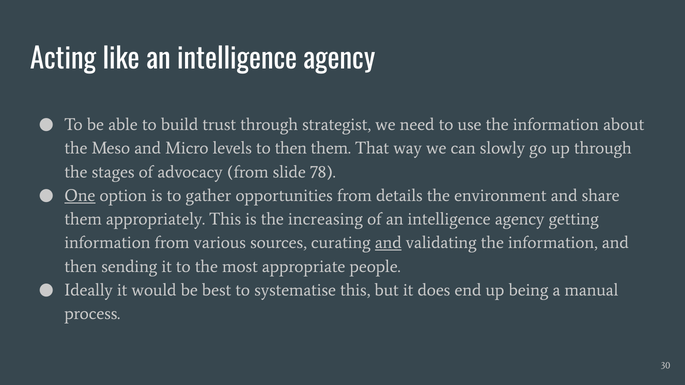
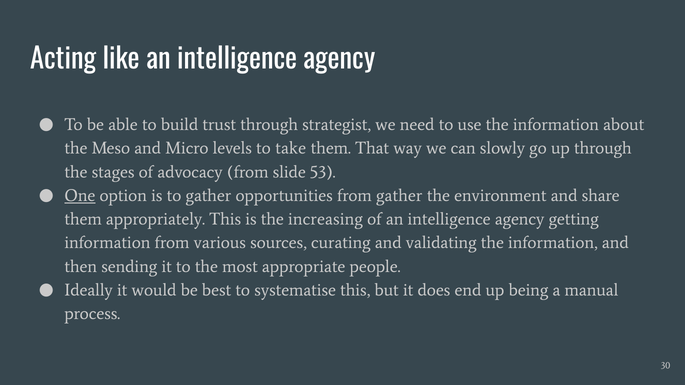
to then: then -> take
78: 78 -> 53
from details: details -> gather
and at (388, 243) underline: present -> none
